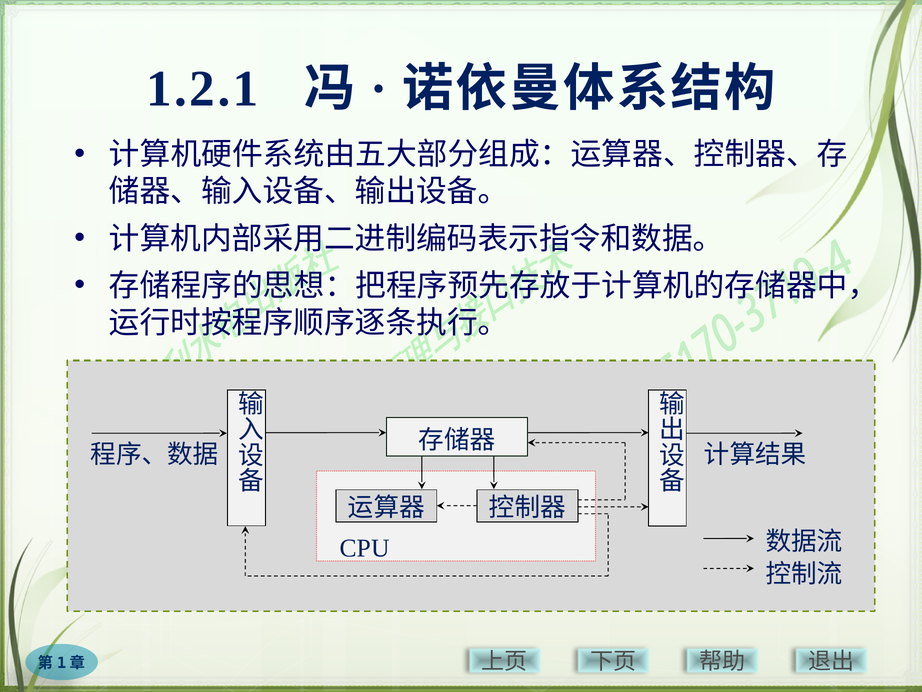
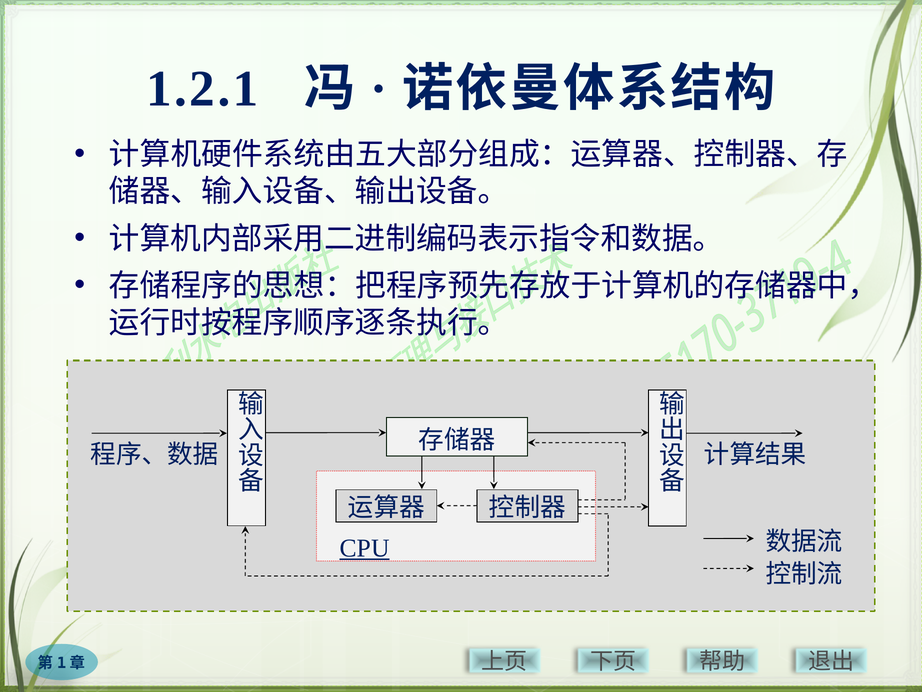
CPU underline: none -> present
